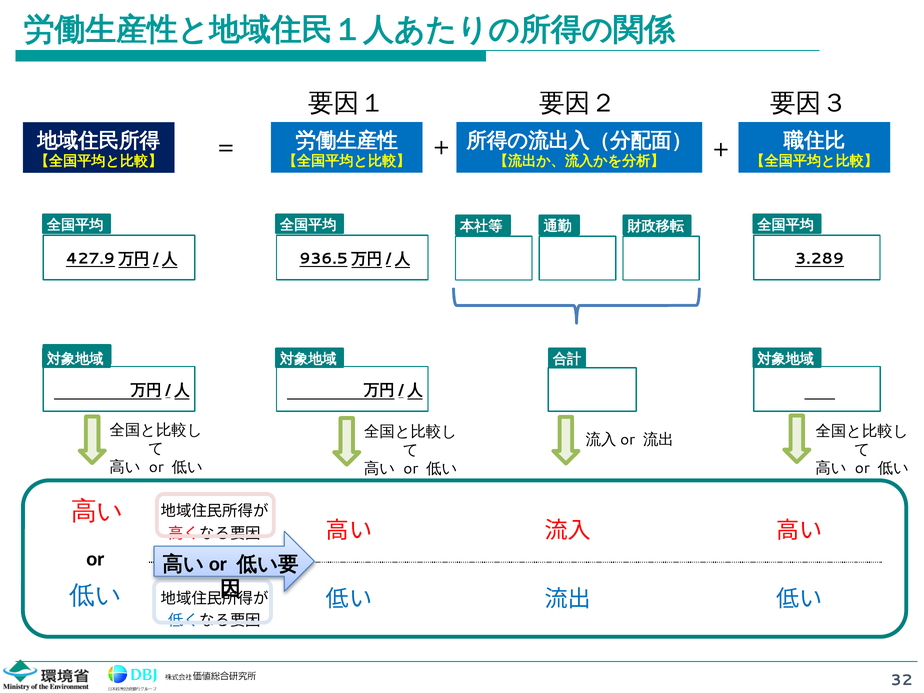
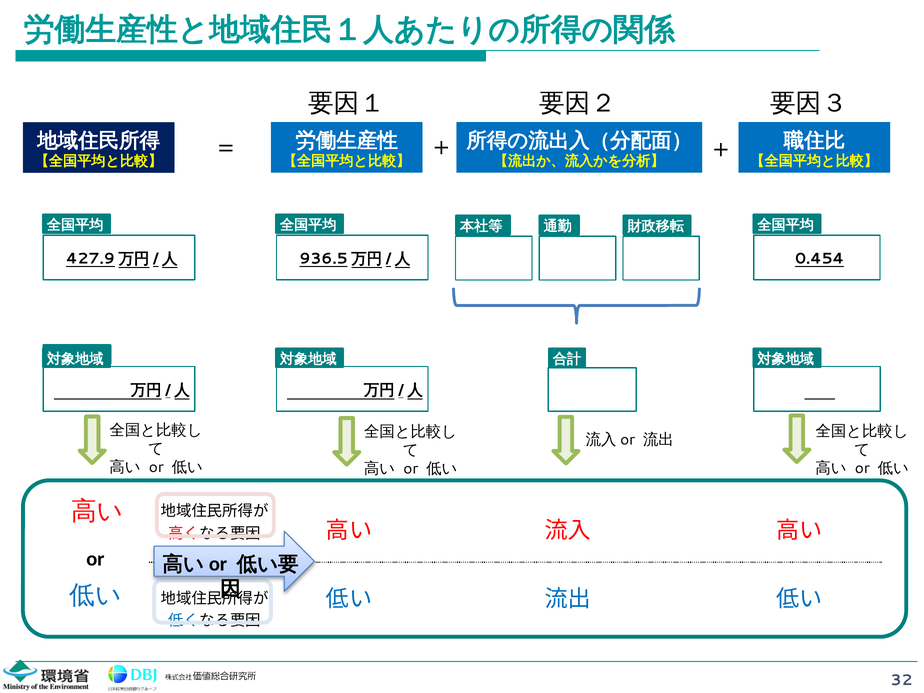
3.289: 3.289 -> 0.454
